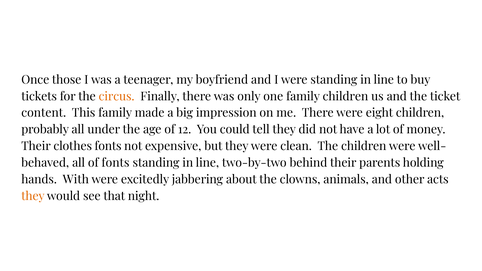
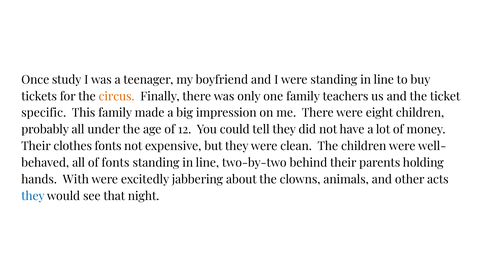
those: those -> study
family children: children -> teachers
content: content -> specific
they at (33, 196) colour: orange -> blue
